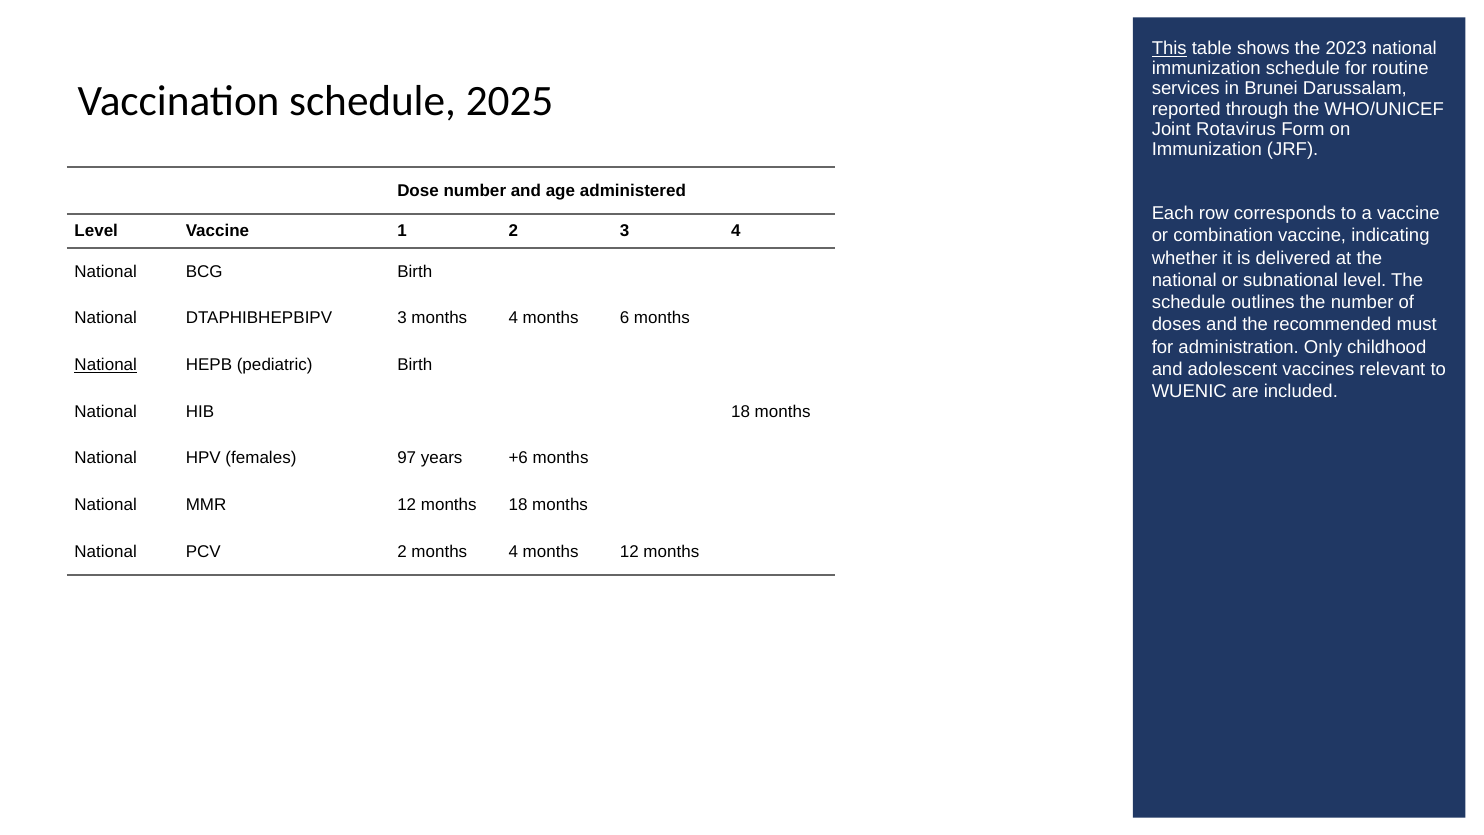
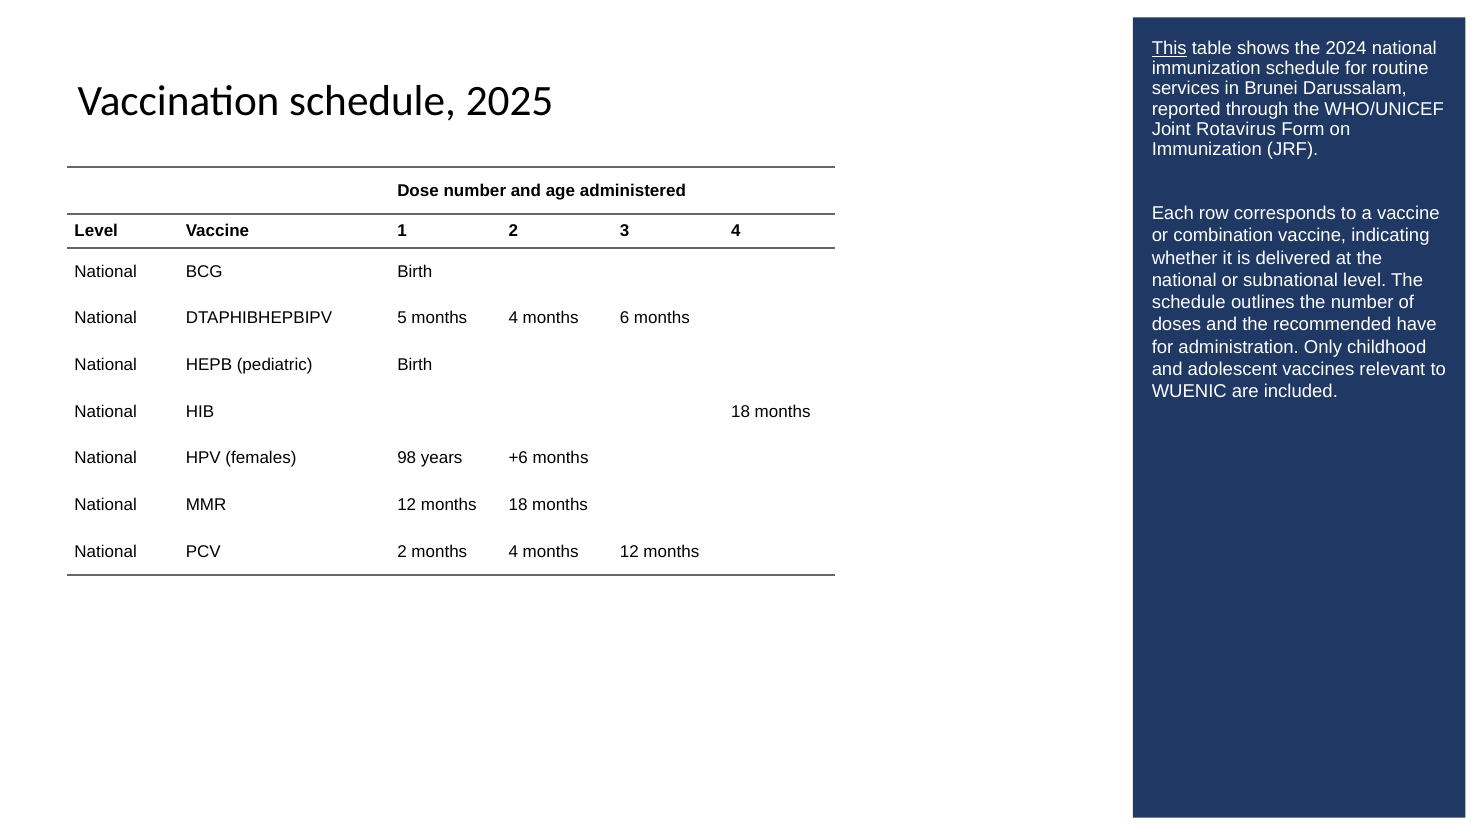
2023: 2023 -> 2024
DTAPHIBHEPBIPV 3: 3 -> 5
must: must -> have
National at (106, 365) underline: present -> none
97: 97 -> 98
